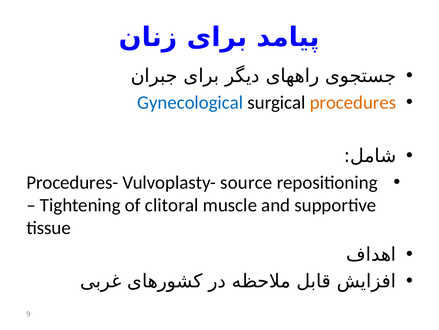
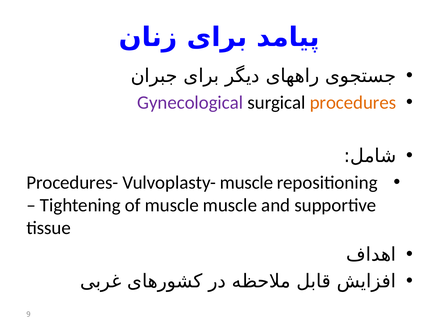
Gynecological colour: blue -> purple
Vulvoplasty- source: source -> muscle
of clitoral: clitoral -> muscle
